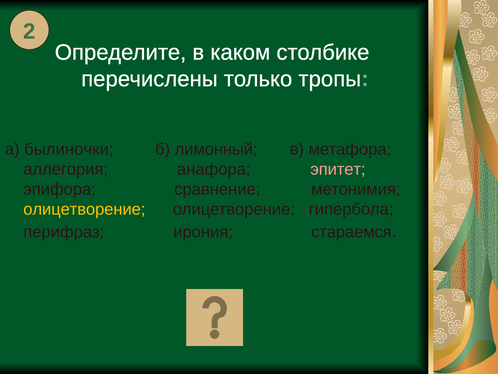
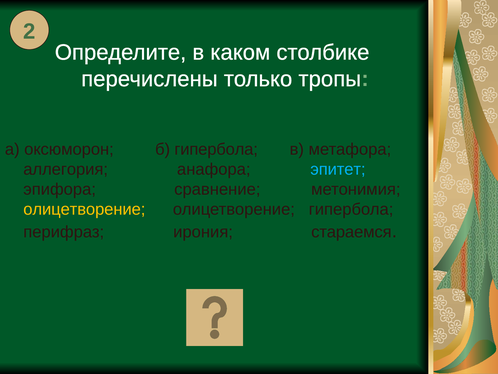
былиночки: былиночки -> оксюморон
б лимонный: лимонный -> гипербола
эпитет colour: pink -> light blue
